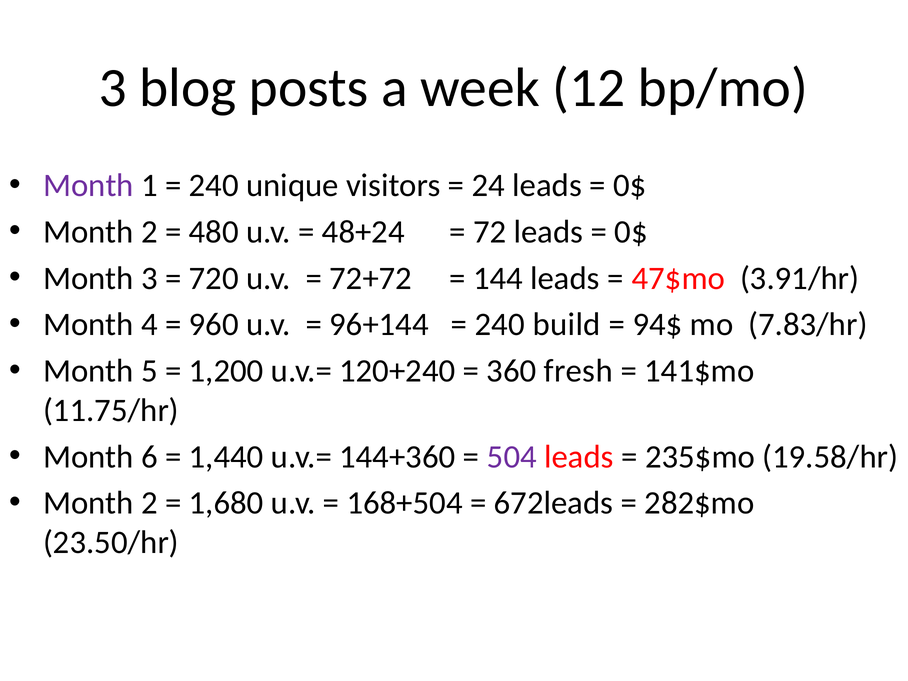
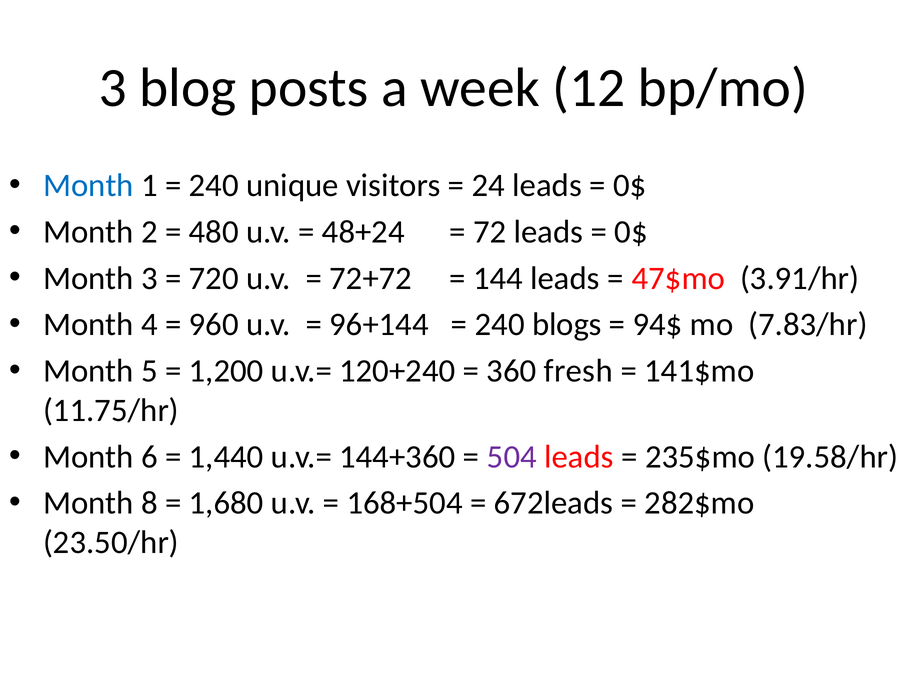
Month at (88, 185) colour: purple -> blue
build: build -> blogs
2 at (149, 503): 2 -> 8
